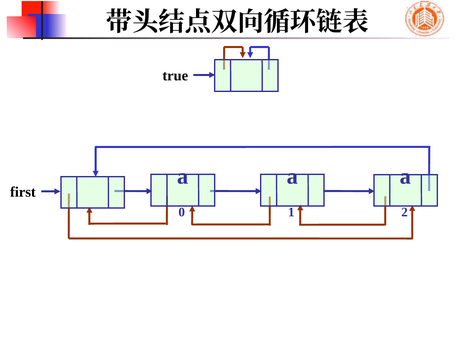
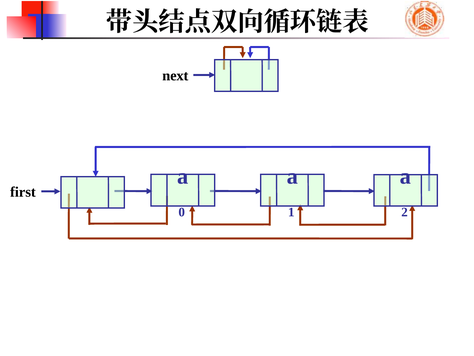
true: true -> next
